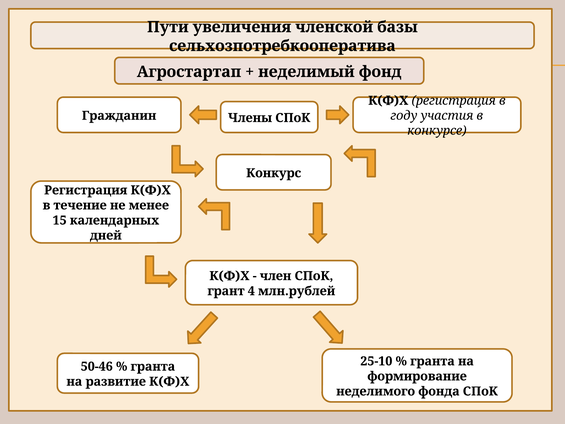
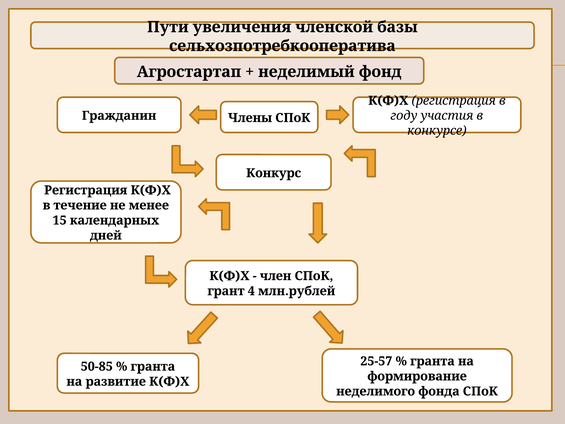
25-10: 25-10 -> 25-57
50-46: 50-46 -> 50-85
